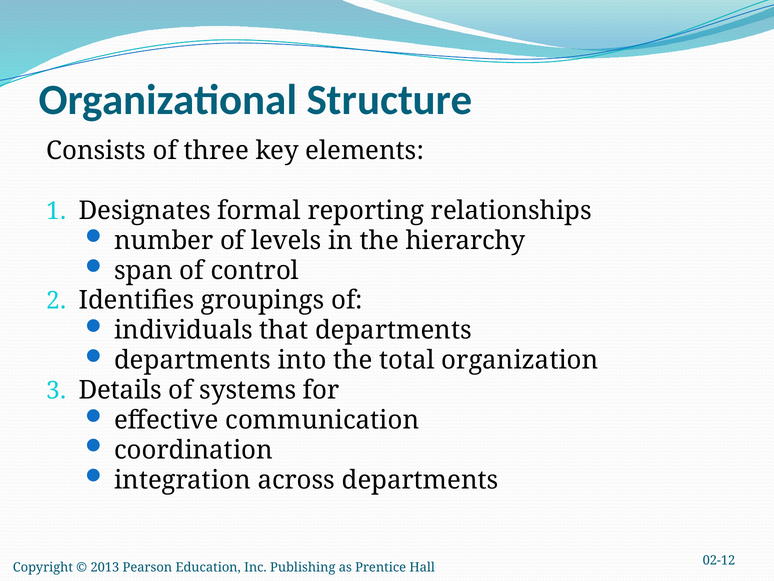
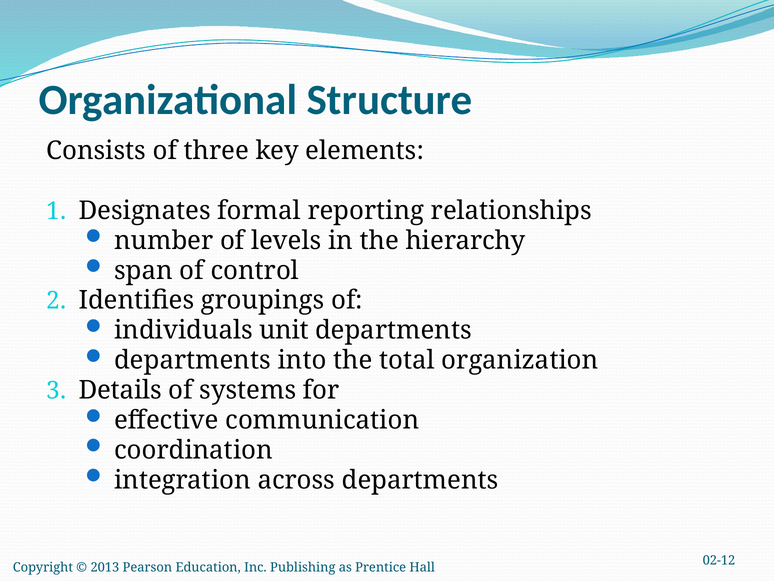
that: that -> unit
